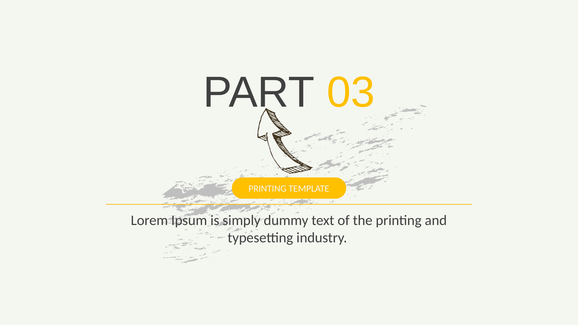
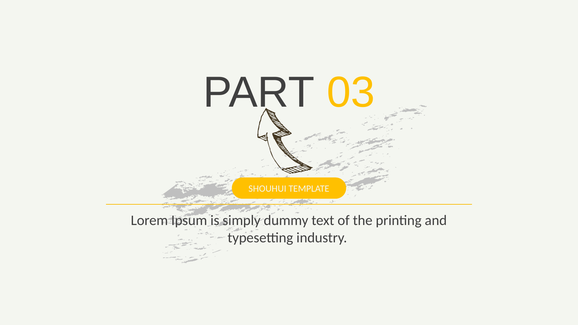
PRINTING at (267, 189): PRINTING -> SHOUHUI
